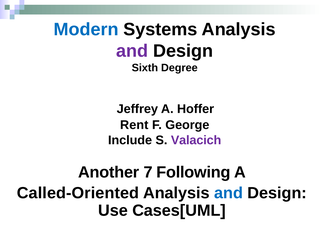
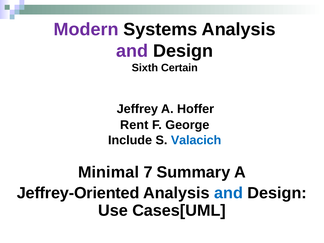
Modern colour: blue -> purple
Degree: Degree -> Certain
Valacich colour: purple -> blue
Another: Another -> Minimal
Following: Following -> Summary
Called-Oriented: Called-Oriented -> Jeffrey-Oriented
